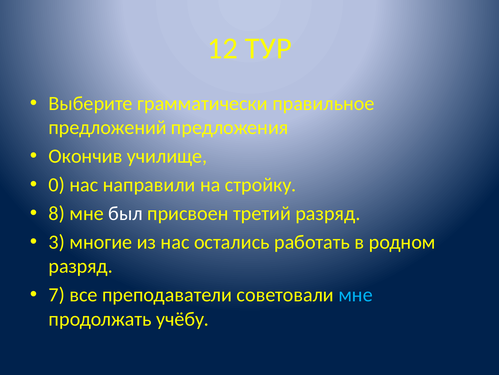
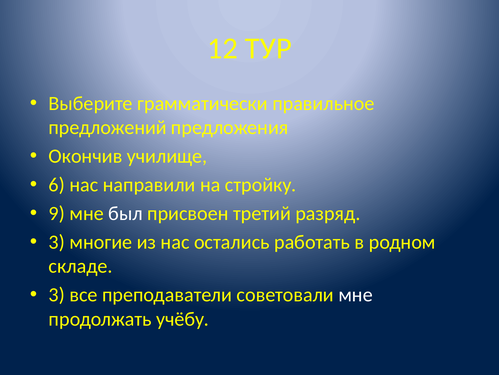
0: 0 -> 6
8: 8 -> 9
разряд at (81, 266): разряд -> складе
7 at (57, 294): 7 -> 3
мне at (356, 294) colour: light blue -> white
